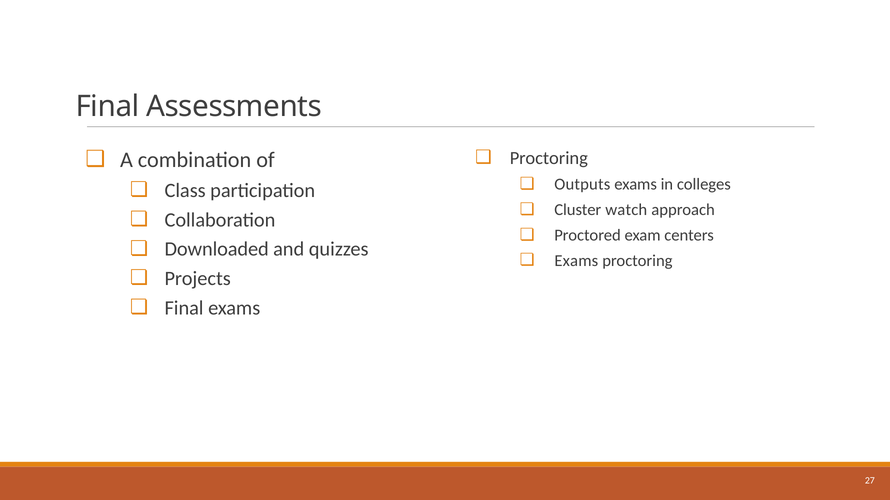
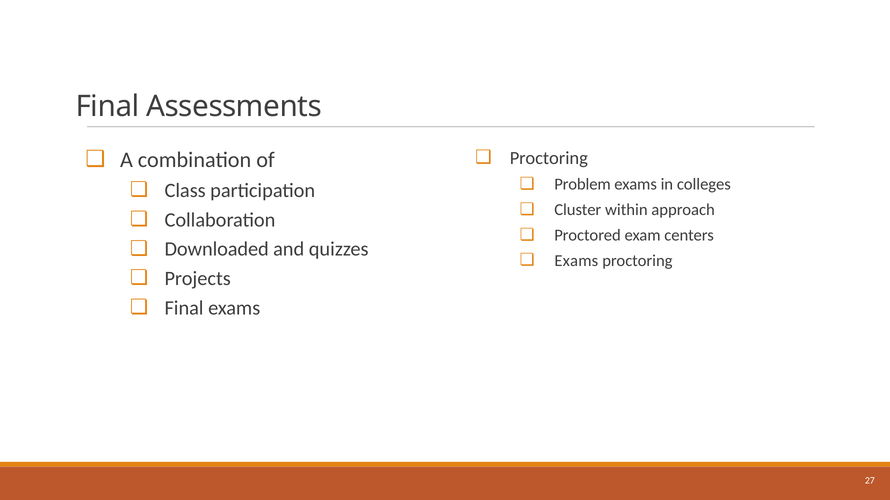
Outputs: Outputs -> Problem
watch: watch -> within
